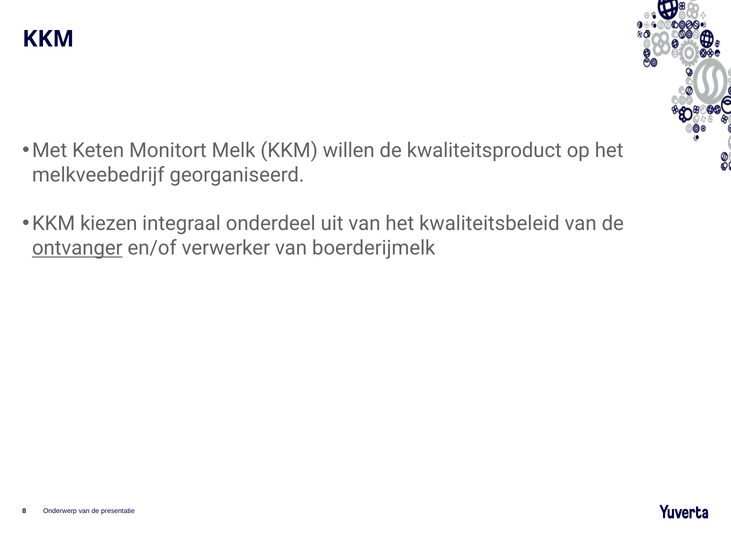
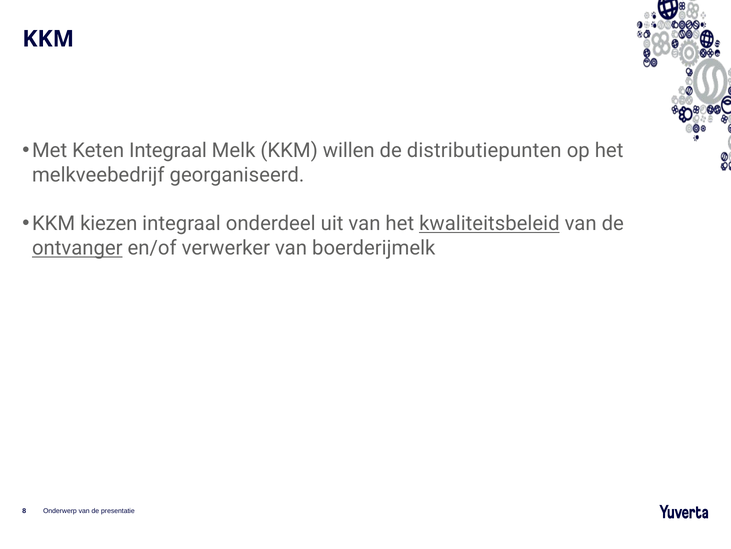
Keten Monitort: Monitort -> Integraal
kwaliteitsproduct: kwaliteitsproduct -> distributiepunten
kwaliteitsbeleid underline: none -> present
